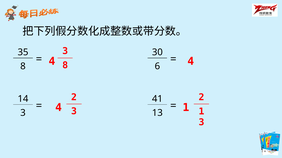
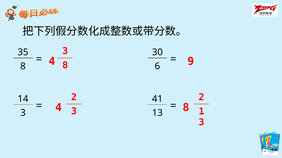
4 at (191, 62): 4 -> 9
4 1: 1 -> 8
